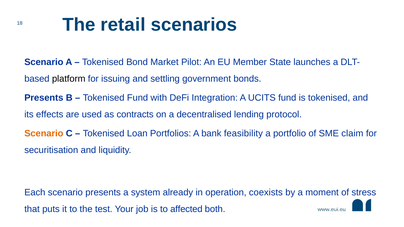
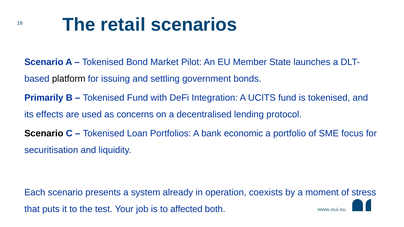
Presents at (44, 98): Presents -> Primarily
contracts: contracts -> concerns
Scenario at (44, 134) colour: orange -> black
feasibility: feasibility -> economic
claim: claim -> focus
